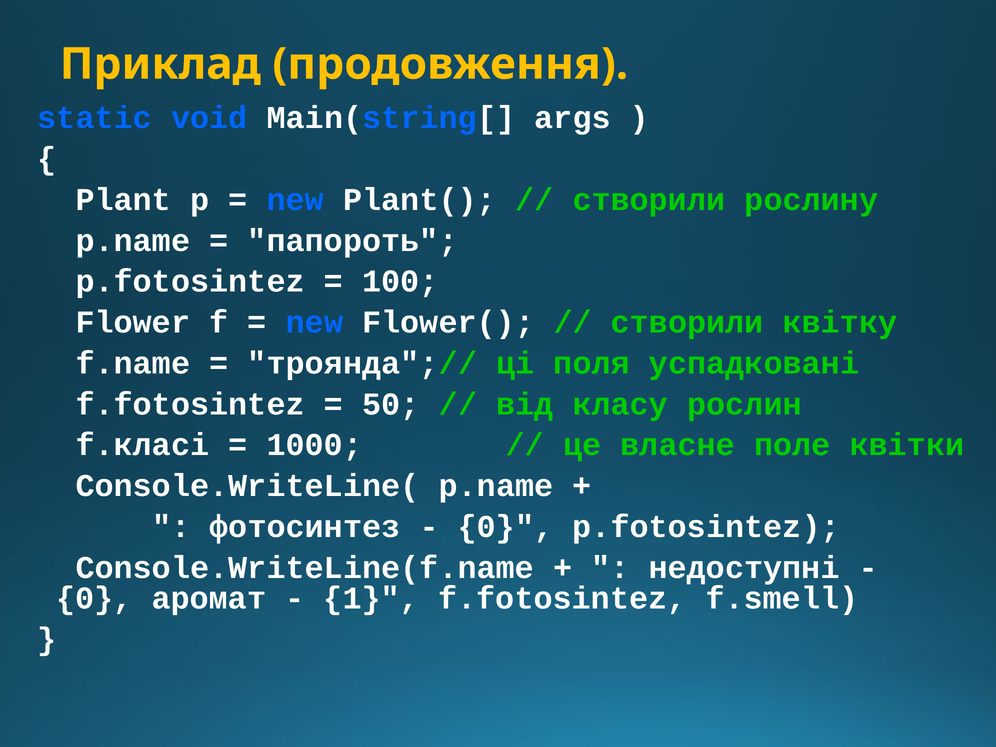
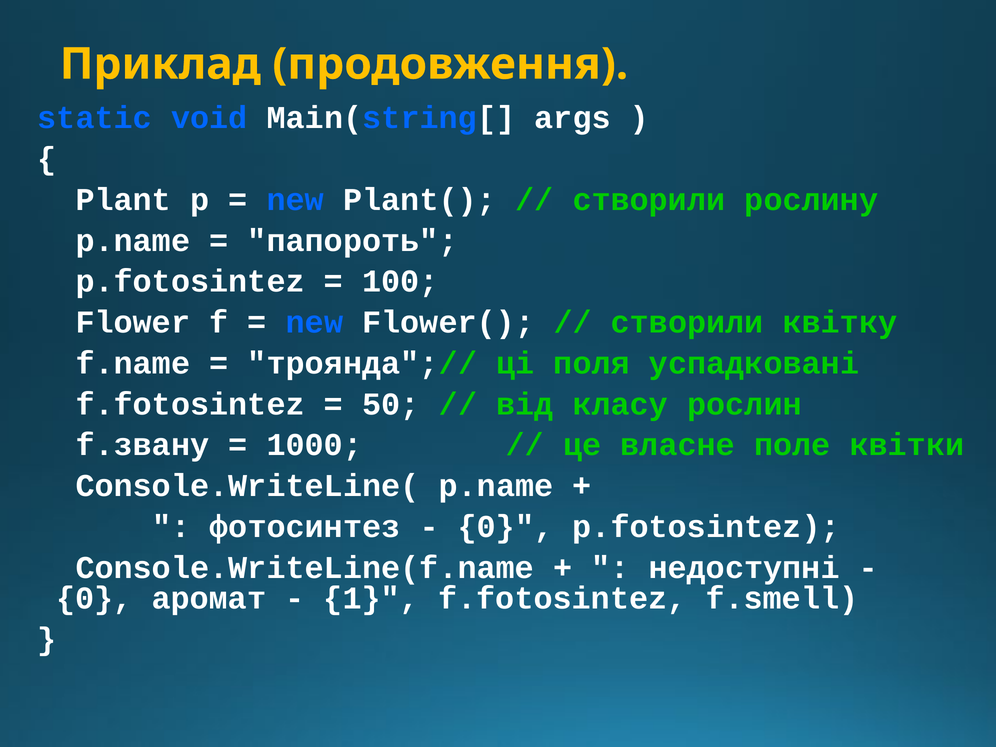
f.класі: f.класі -> f.звану
